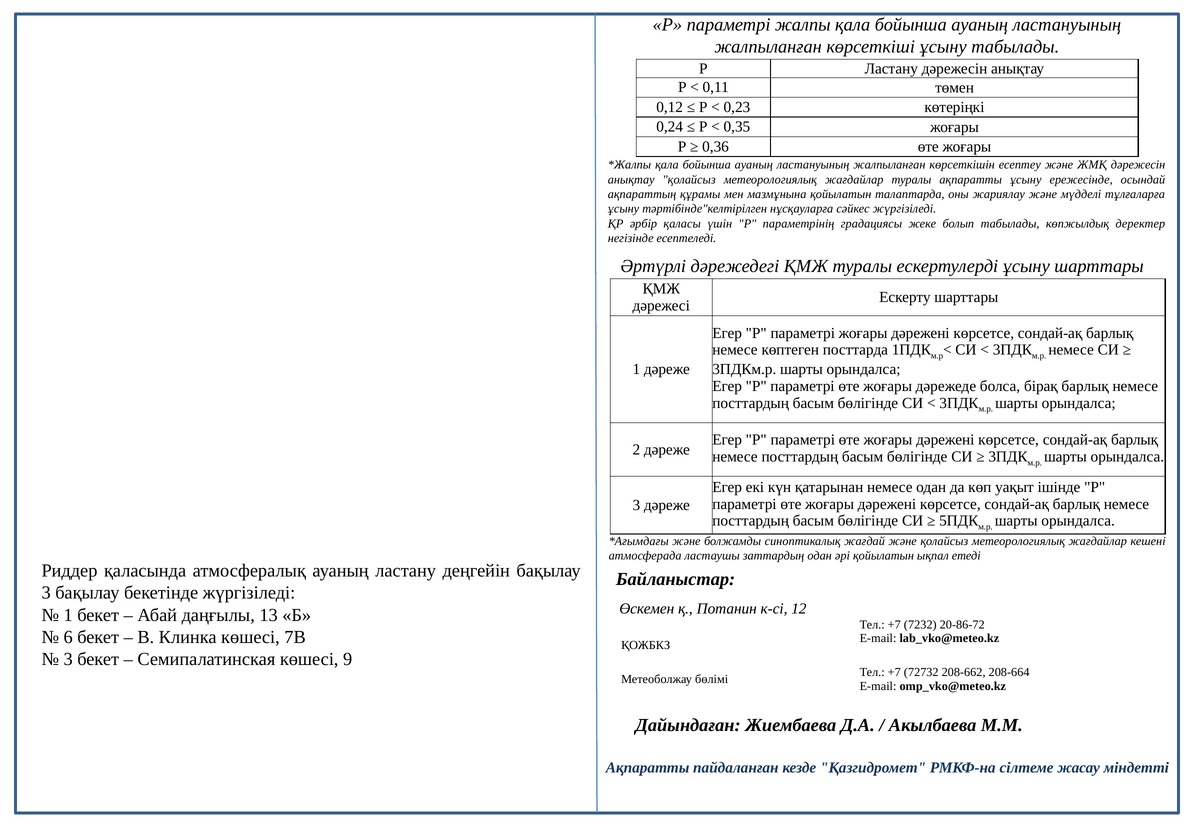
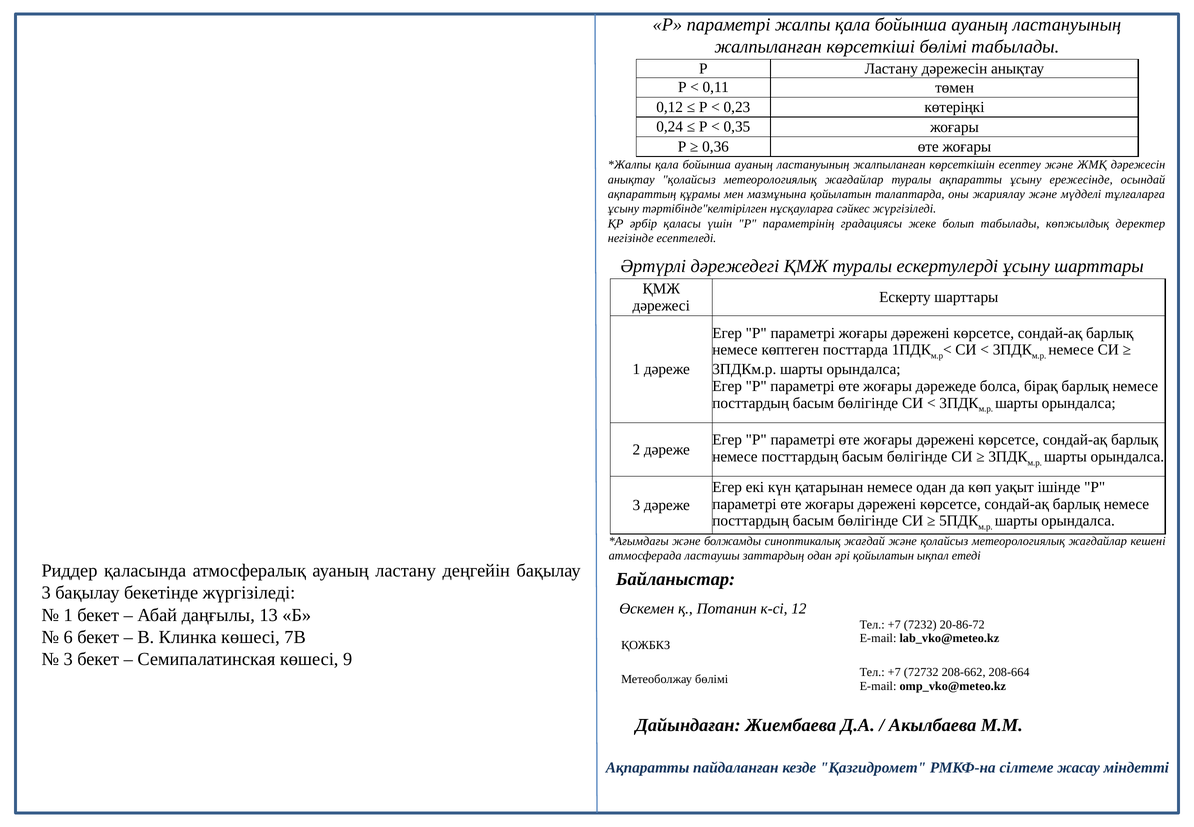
көрсеткіші ұсыну: ұсыну -> бөлімі
